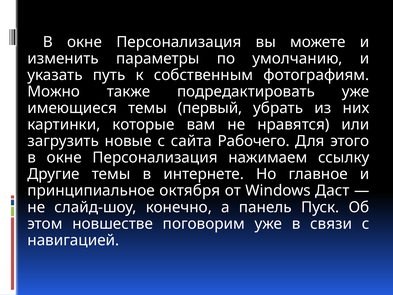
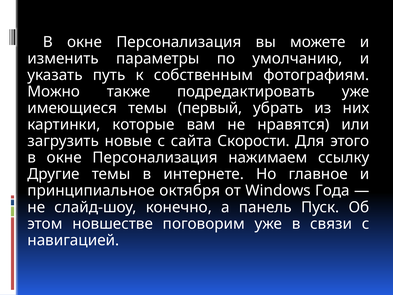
Рабочего: Рабочего -> Скорости
Даст: Даст -> Года
